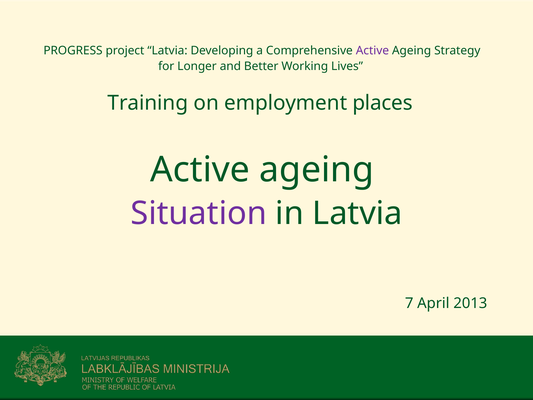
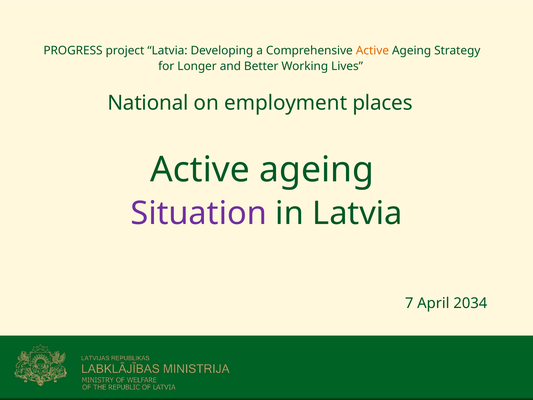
Active at (372, 51) colour: purple -> orange
Training: Training -> National
2013: 2013 -> 2034
